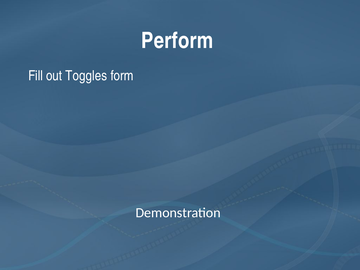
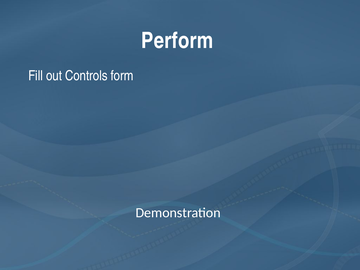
Toggles: Toggles -> Controls
